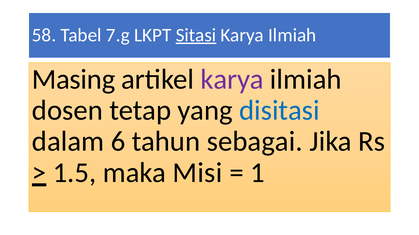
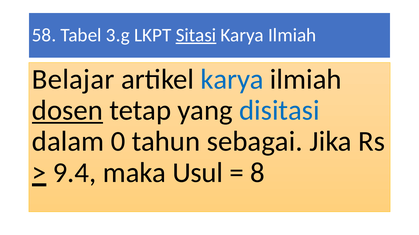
7.g: 7.g -> 3.g
Masing: Masing -> Belajar
karya at (232, 80) colour: purple -> blue
dosen underline: none -> present
6: 6 -> 0
1.5: 1.5 -> 9.4
Misi: Misi -> Usul
1: 1 -> 8
